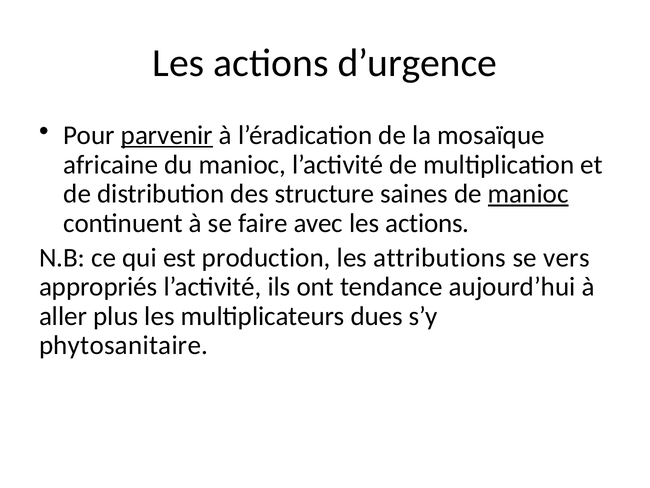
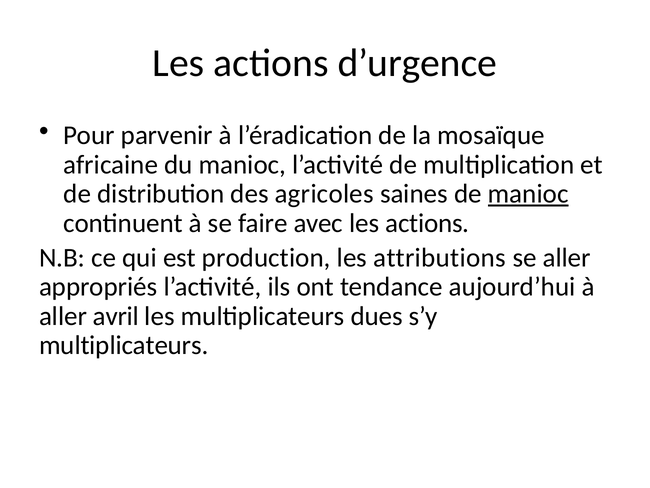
parvenir underline: present -> none
structure: structure -> agricoles
se vers: vers -> aller
plus: plus -> avril
phytosanitaire at (124, 345): phytosanitaire -> multiplicateurs
